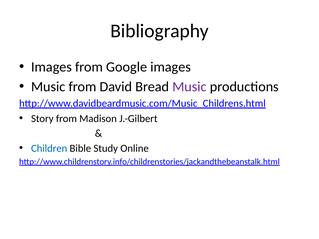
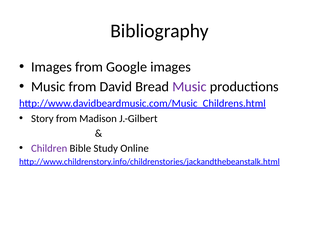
Children colour: blue -> purple
